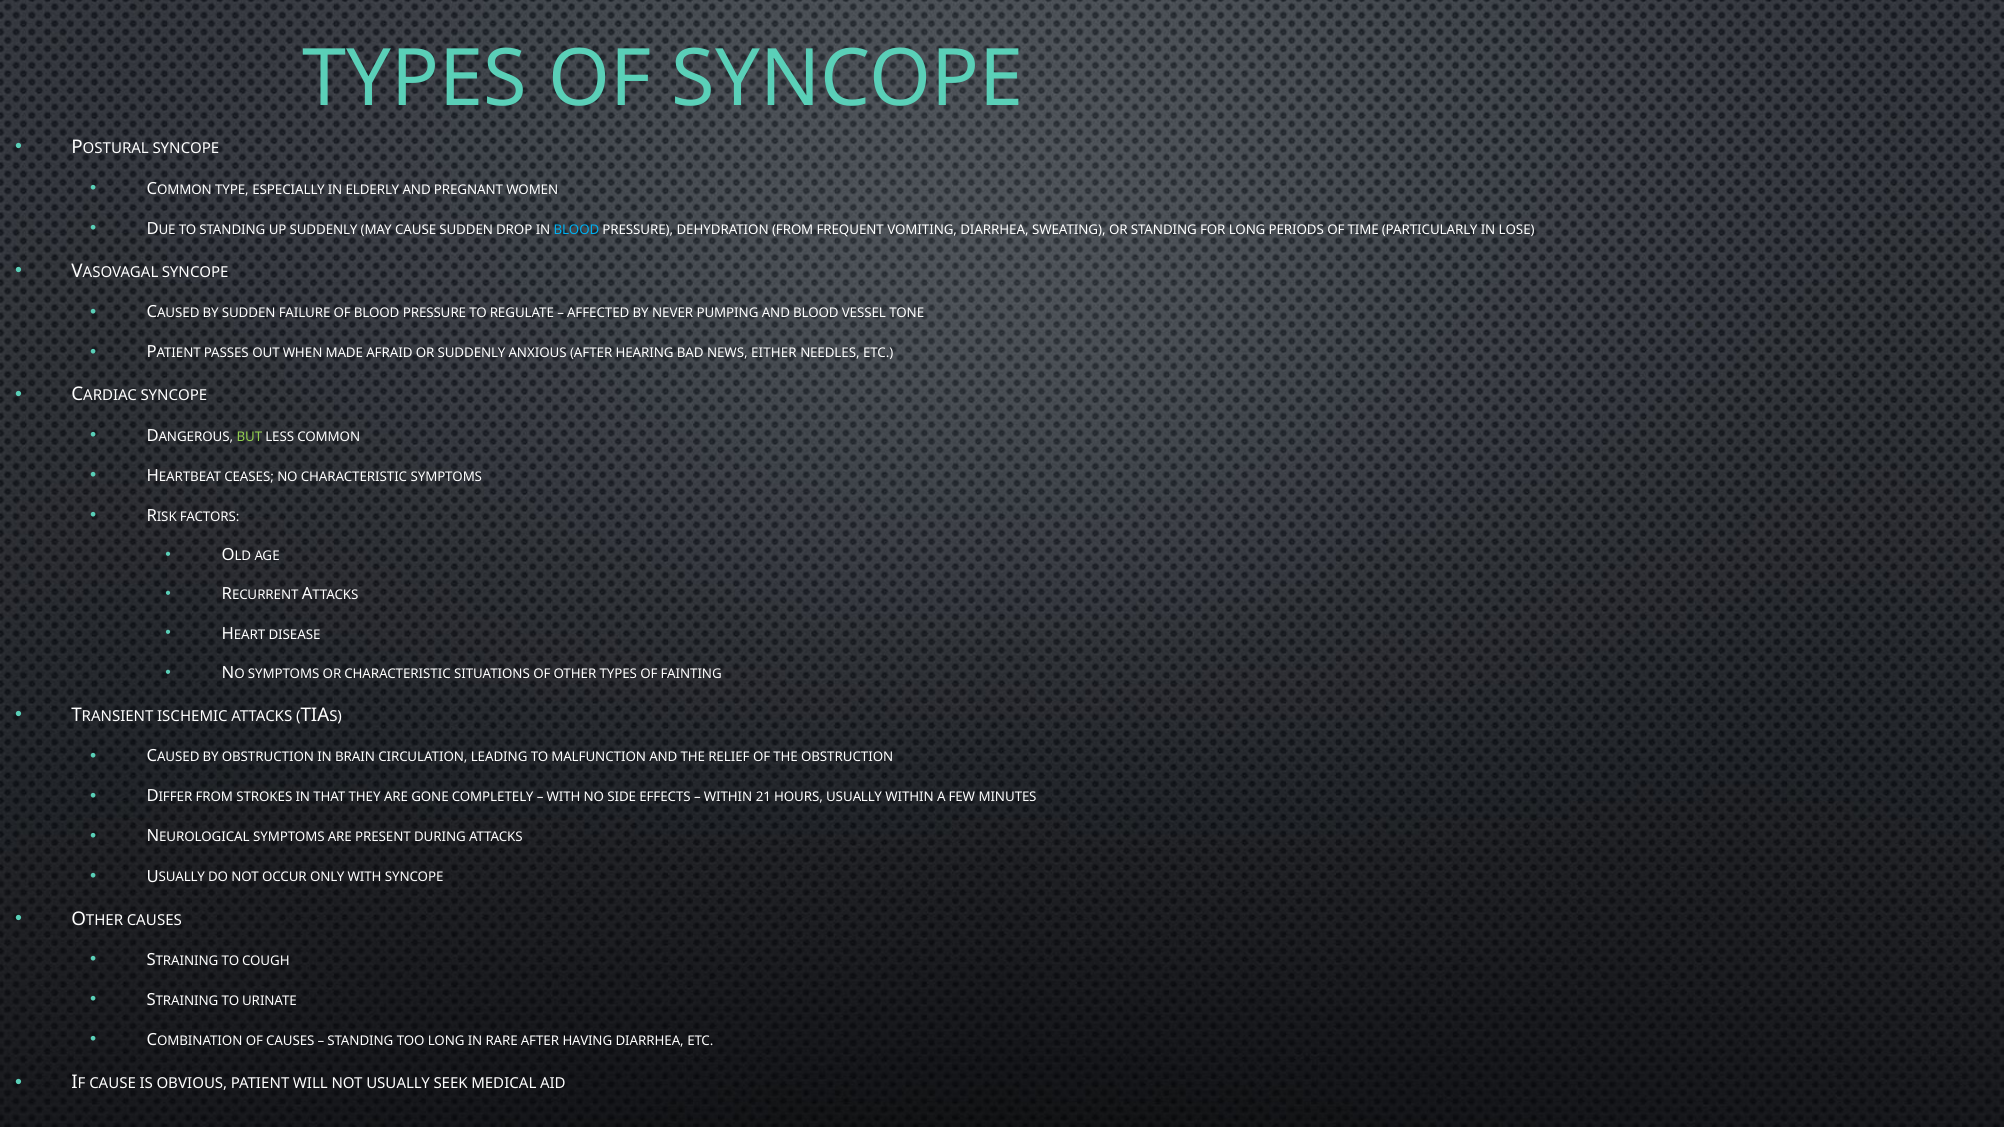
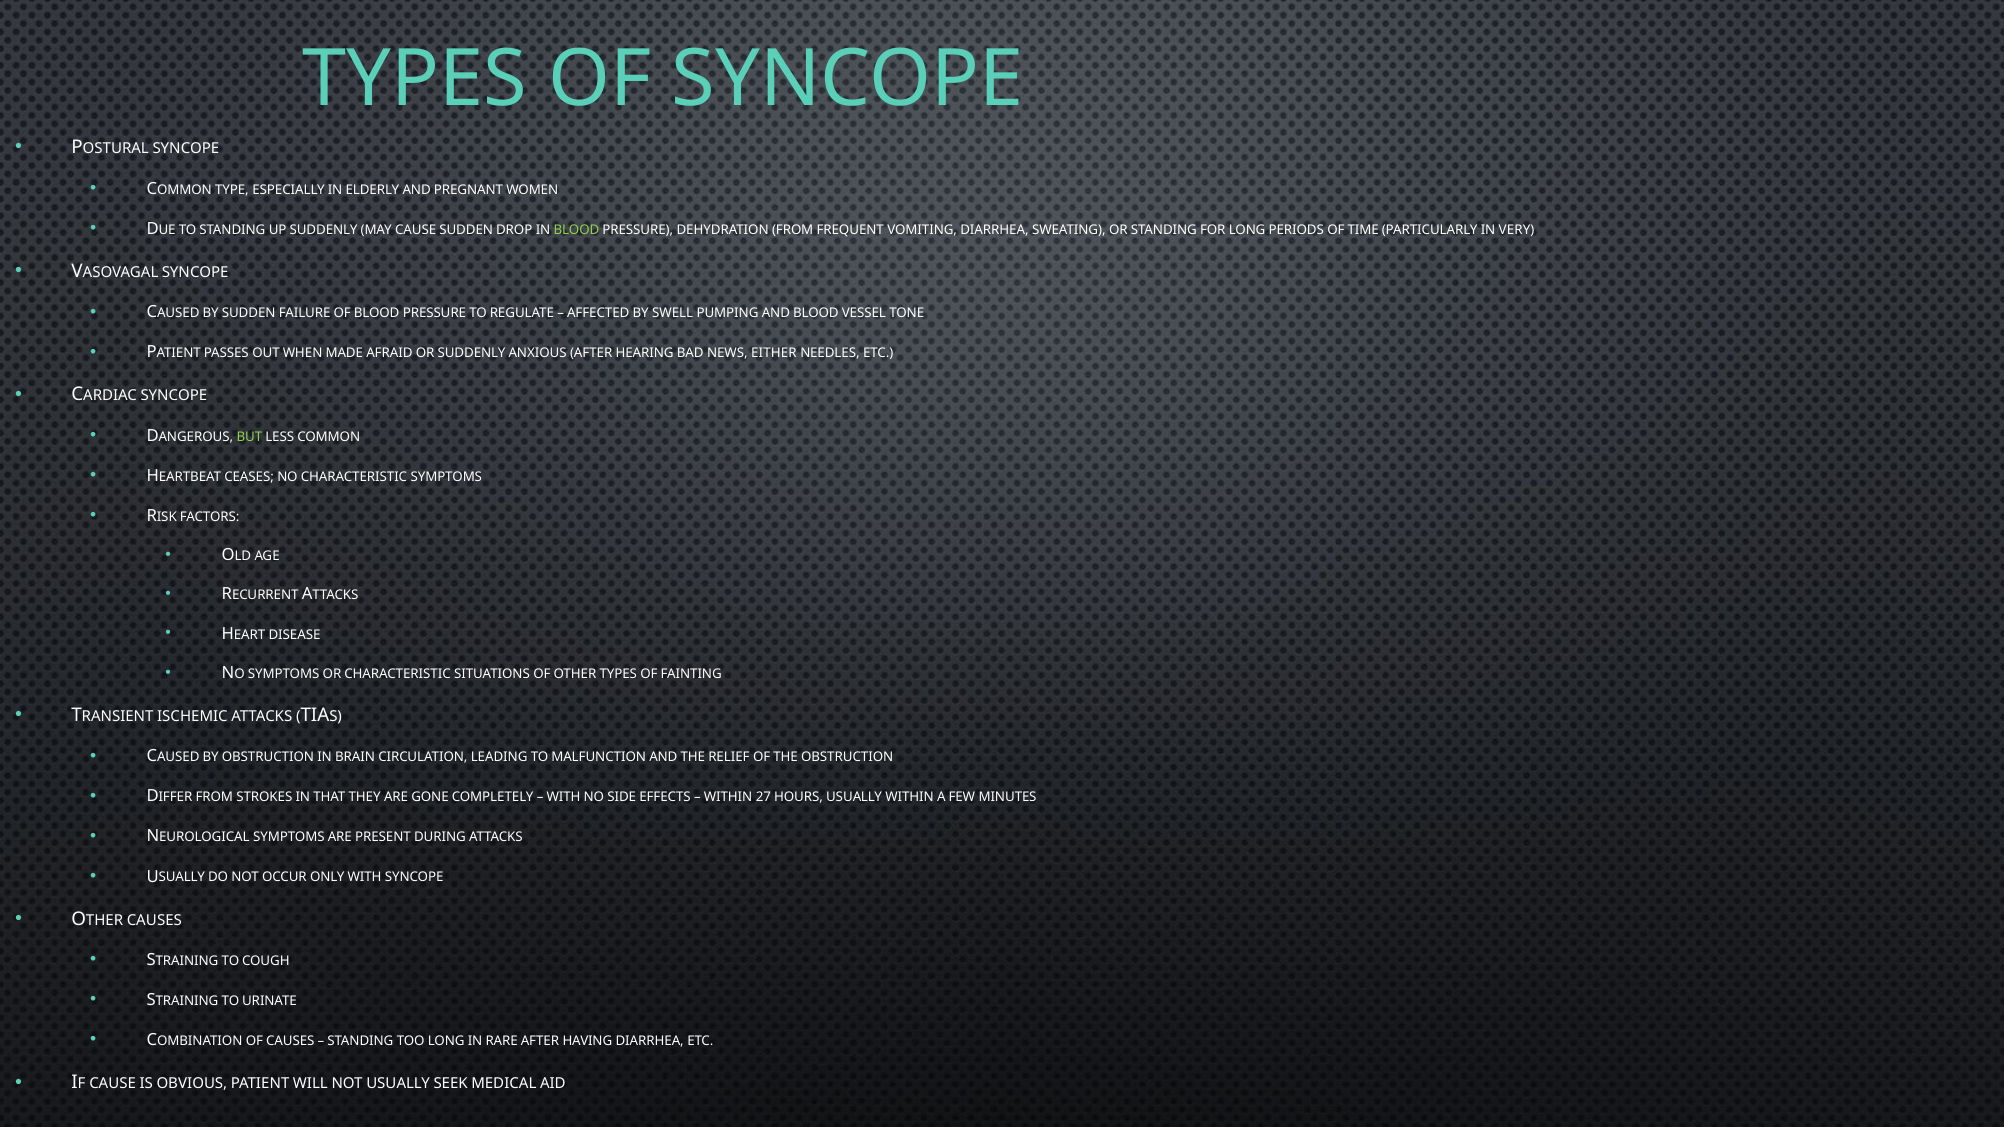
BLOOD at (576, 230) colour: light blue -> light green
LOSE: LOSE -> VERY
NEVER: NEVER -> SWELL
21: 21 -> 27
